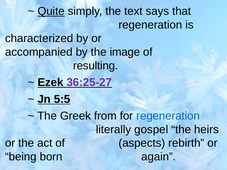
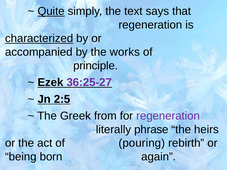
characterized underline: none -> present
image: image -> works
resulting: resulting -> principle
5:5: 5:5 -> 2:5
regeneration at (168, 116) colour: blue -> purple
gospel: gospel -> phrase
aspects: aspects -> pouring
